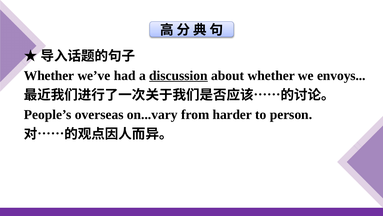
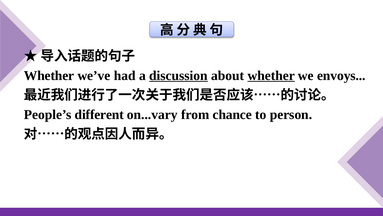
whether at (271, 75) underline: none -> present
overseas: overseas -> different
harder: harder -> chance
